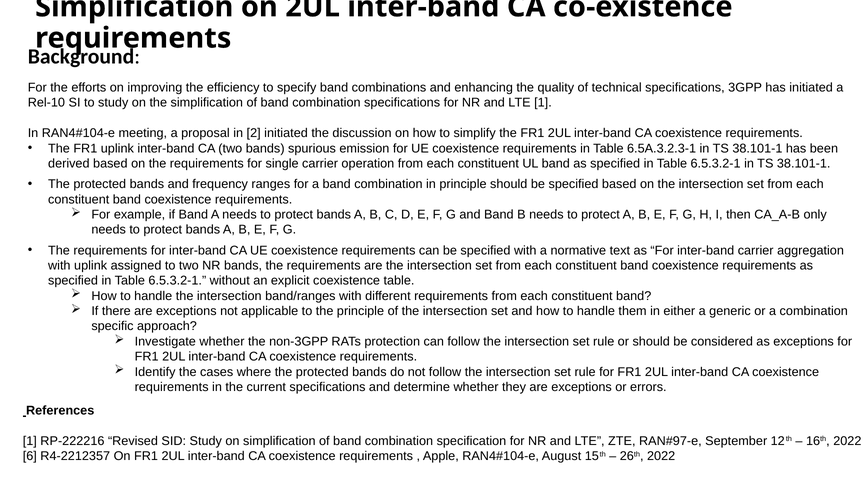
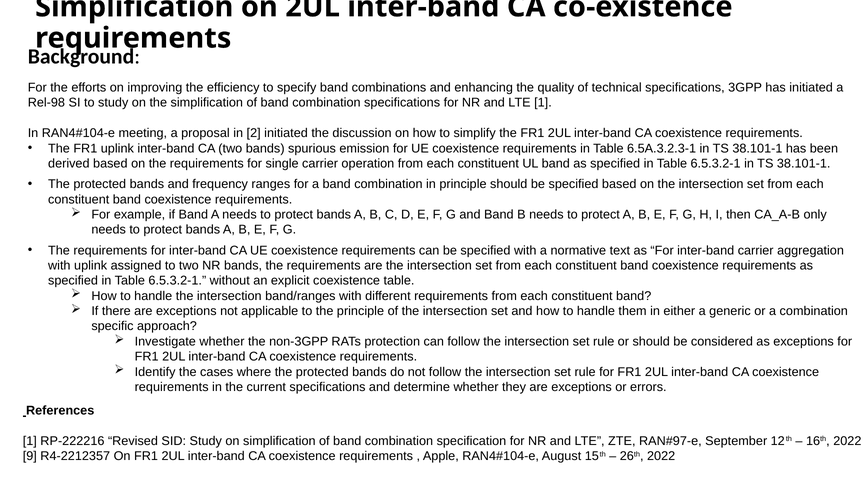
Rel-10: Rel-10 -> Rel-98
6: 6 -> 9
